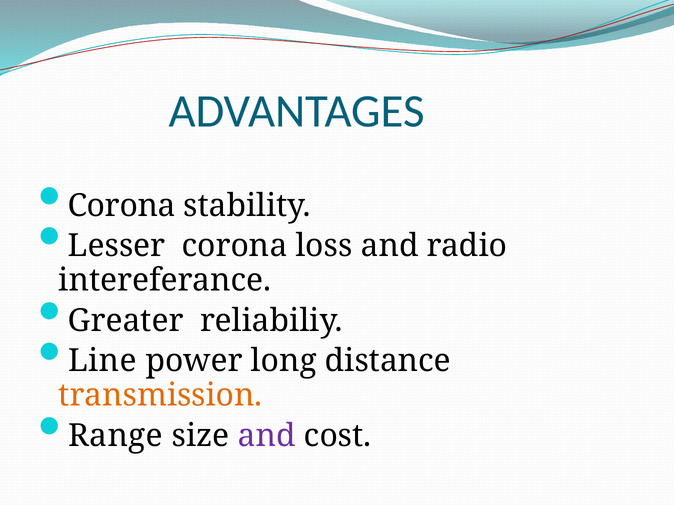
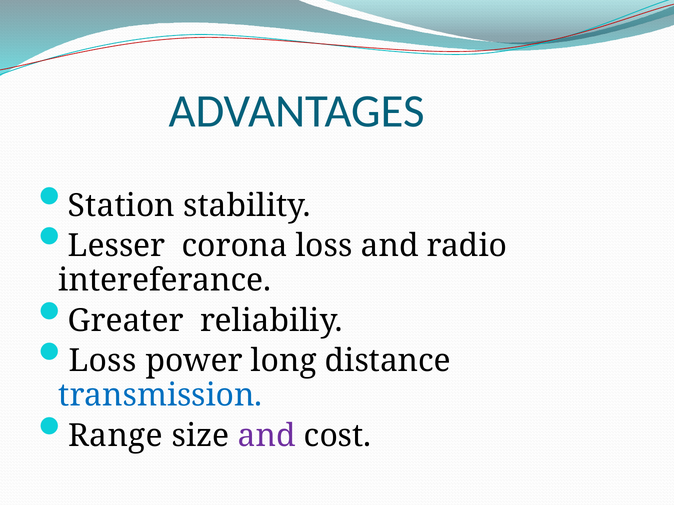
Corona at (122, 206): Corona -> Station
Line at (103, 361): Line -> Loss
transmission colour: orange -> blue
